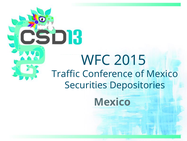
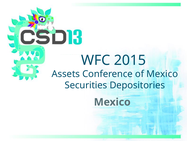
Traffic: Traffic -> Assets
